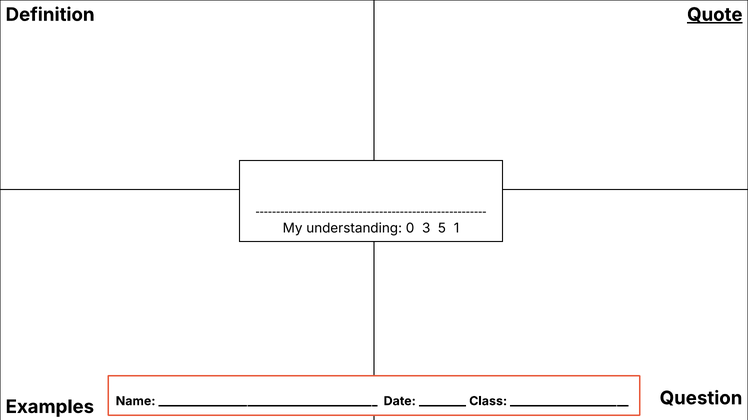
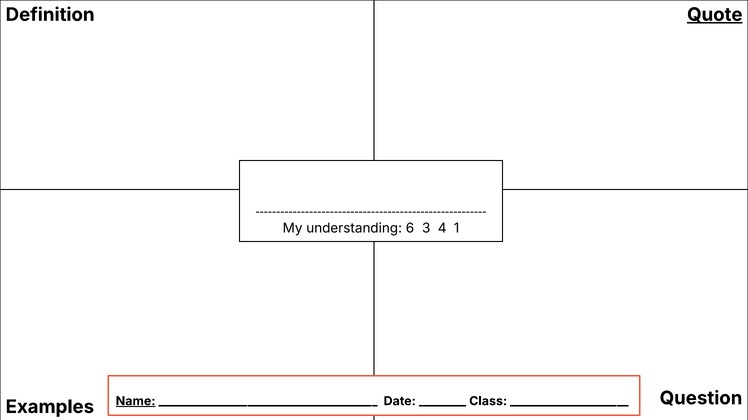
0: 0 -> 6
5: 5 -> 4
Name underline: none -> present
